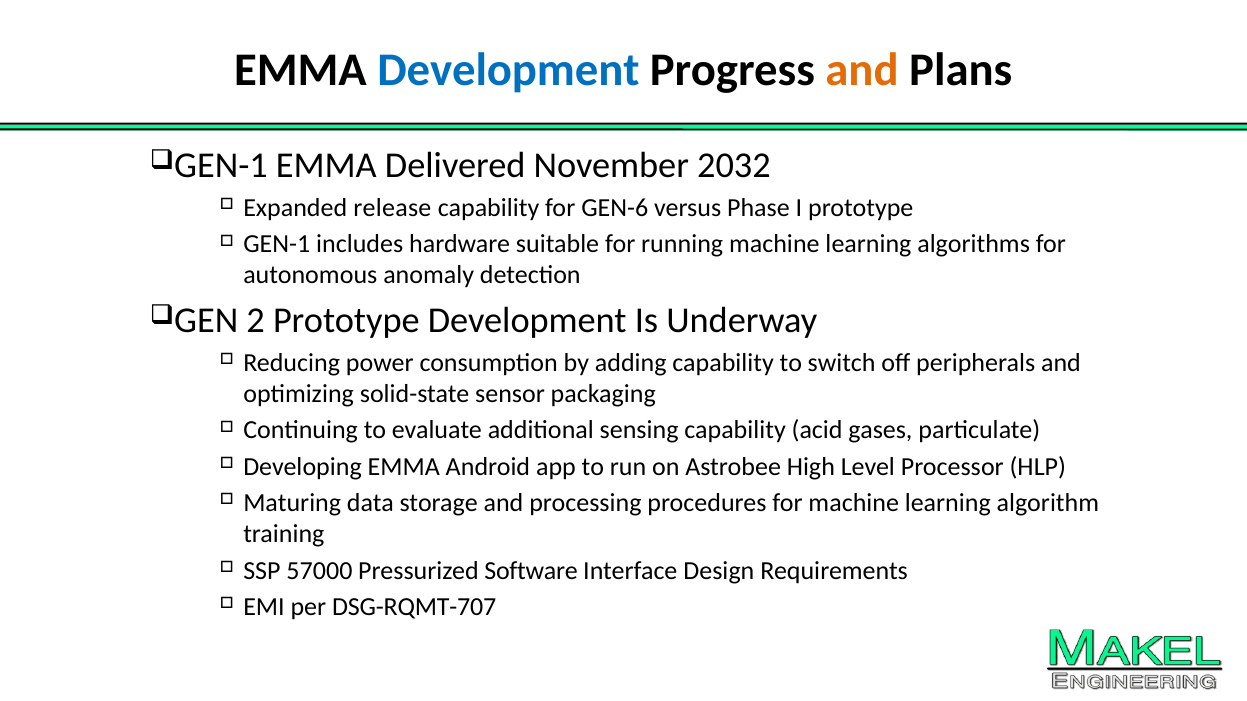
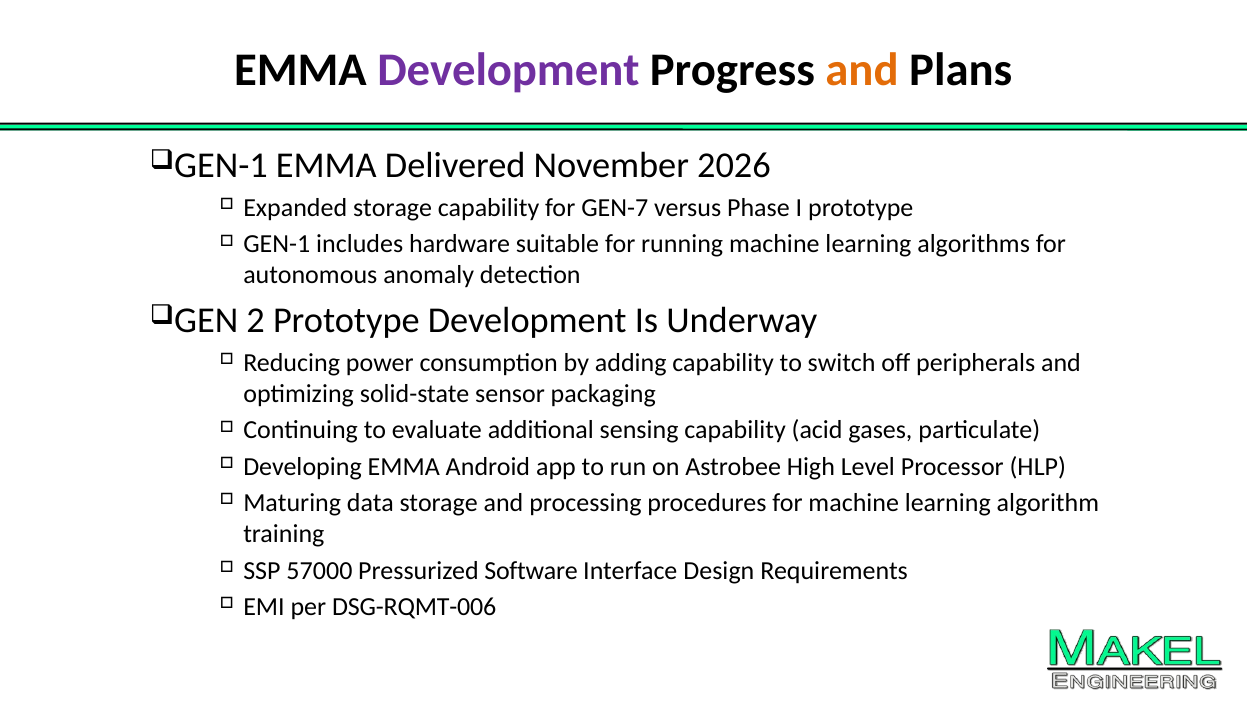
Development at (508, 70) colour: blue -> purple
2032: 2032 -> 2026
Expanded release: release -> storage
GEN-6: GEN-6 -> GEN-7
DSG-RQMT-707: DSG-RQMT-707 -> DSG-RQMT-006
